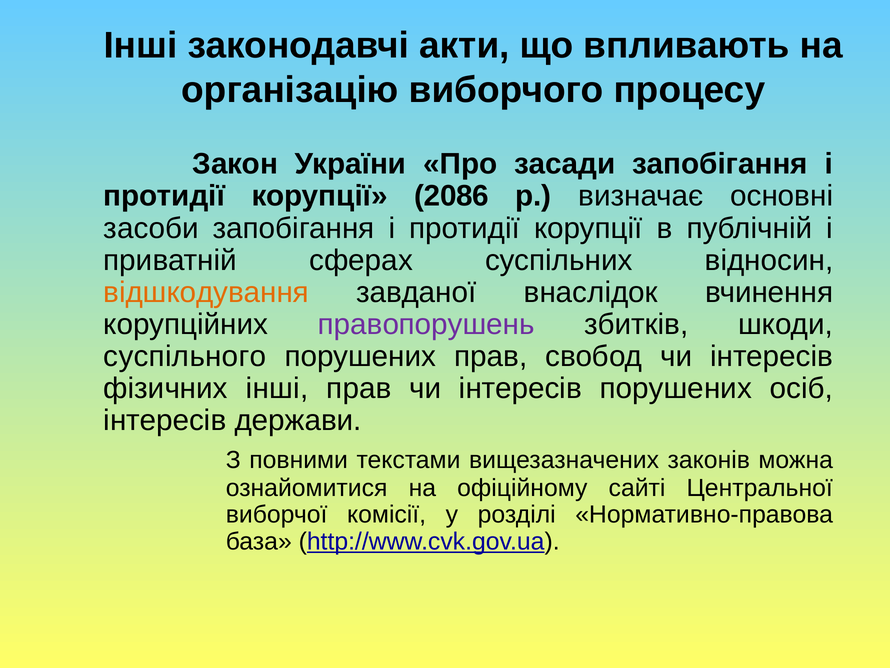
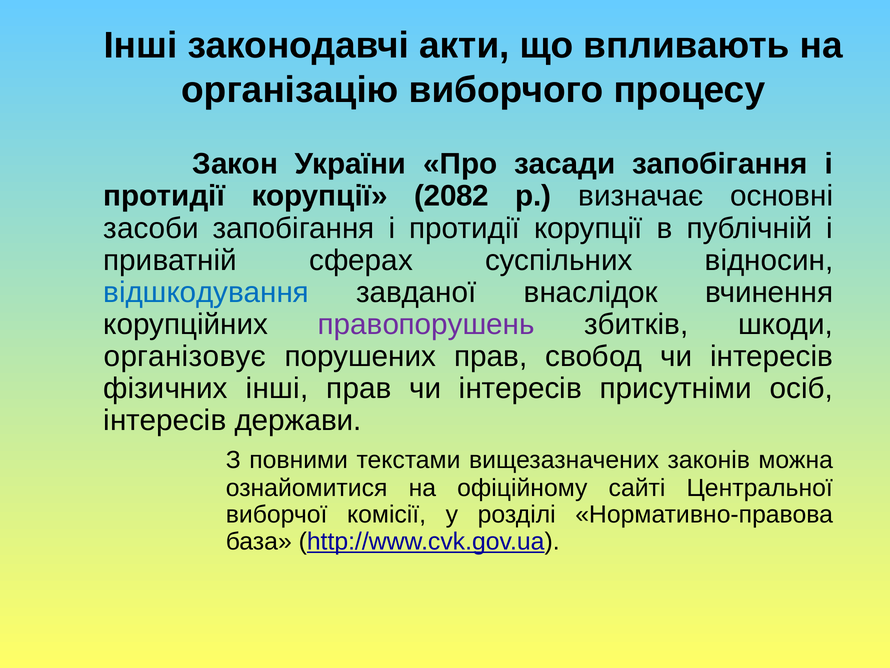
2086: 2086 -> 2082
відшкодування colour: orange -> blue
суспільного: суспільного -> організовує
інтересів порушених: порушених -> присутніми
